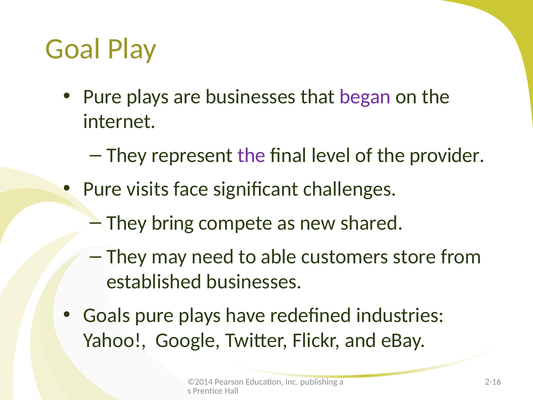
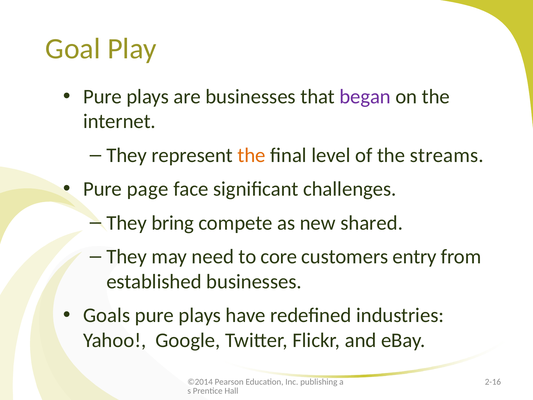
the at (252, 155) colour: purple -> orange
provider: provider -> streams
visits: visits -> page
able: able -> core
store: store -> entry
